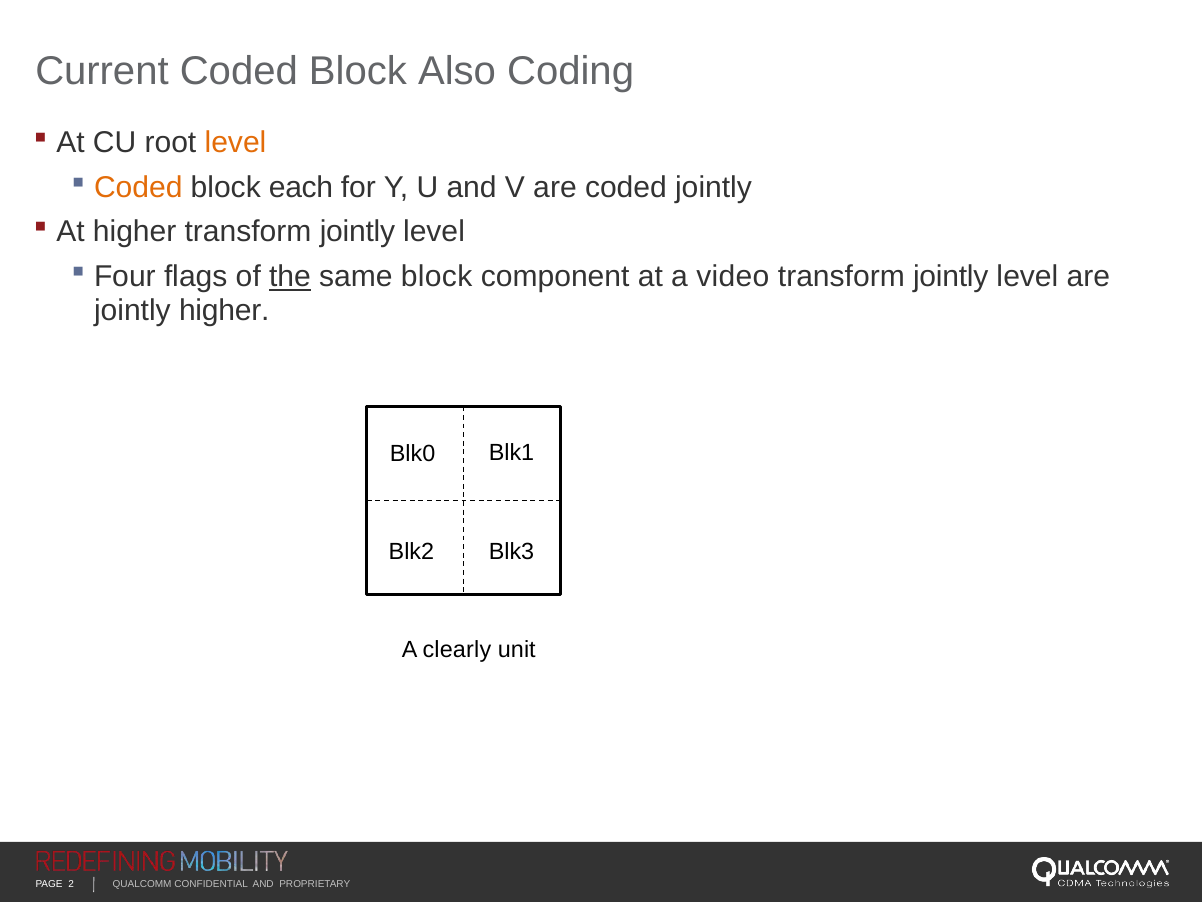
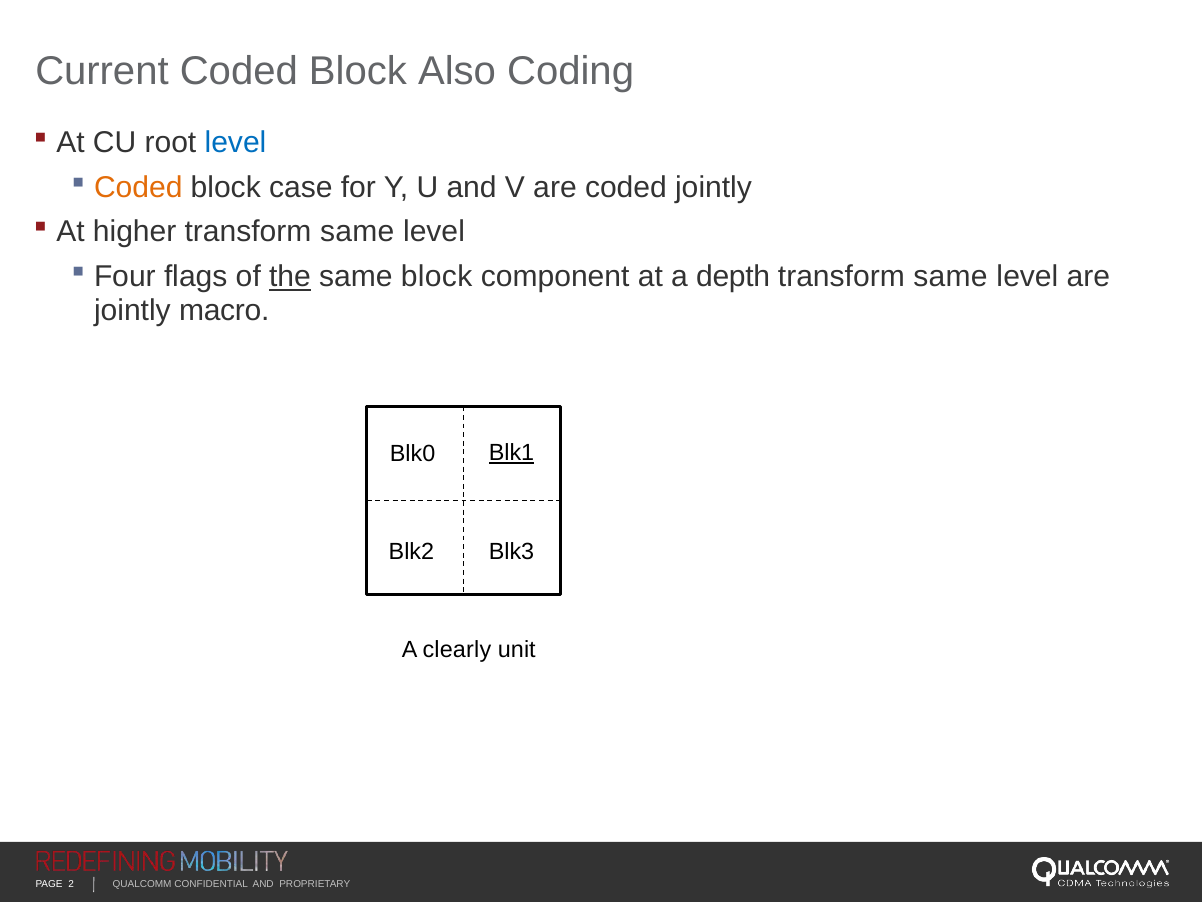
level at (235, 142) colour: orange -> blue
each: each -> case
higher transform jointly: jointly -> same
video: video -> depth
jointly at (951, 277): jointly -> same
jointly higher: higher -> macro
Blk1 underline: none -> present
